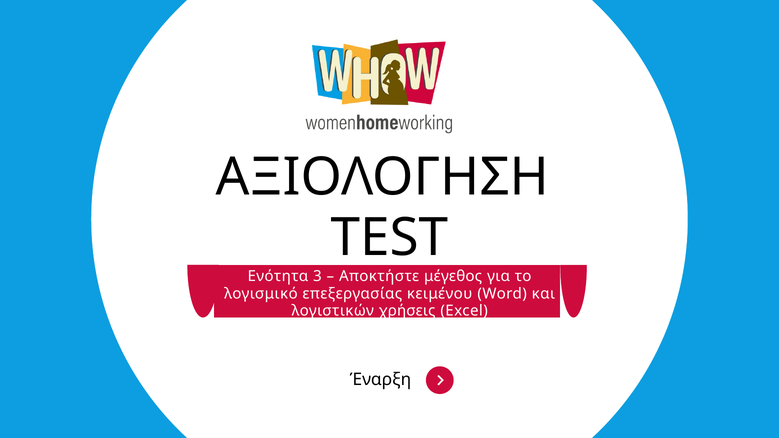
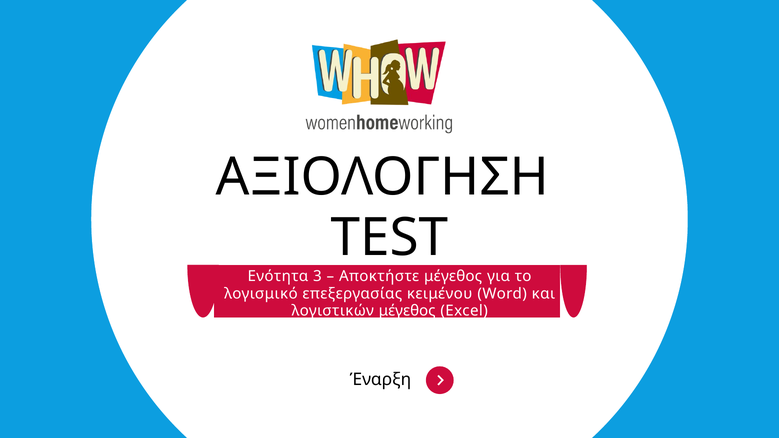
λογιστικών χρήσεις: χρήσεις -> μέγεθος
